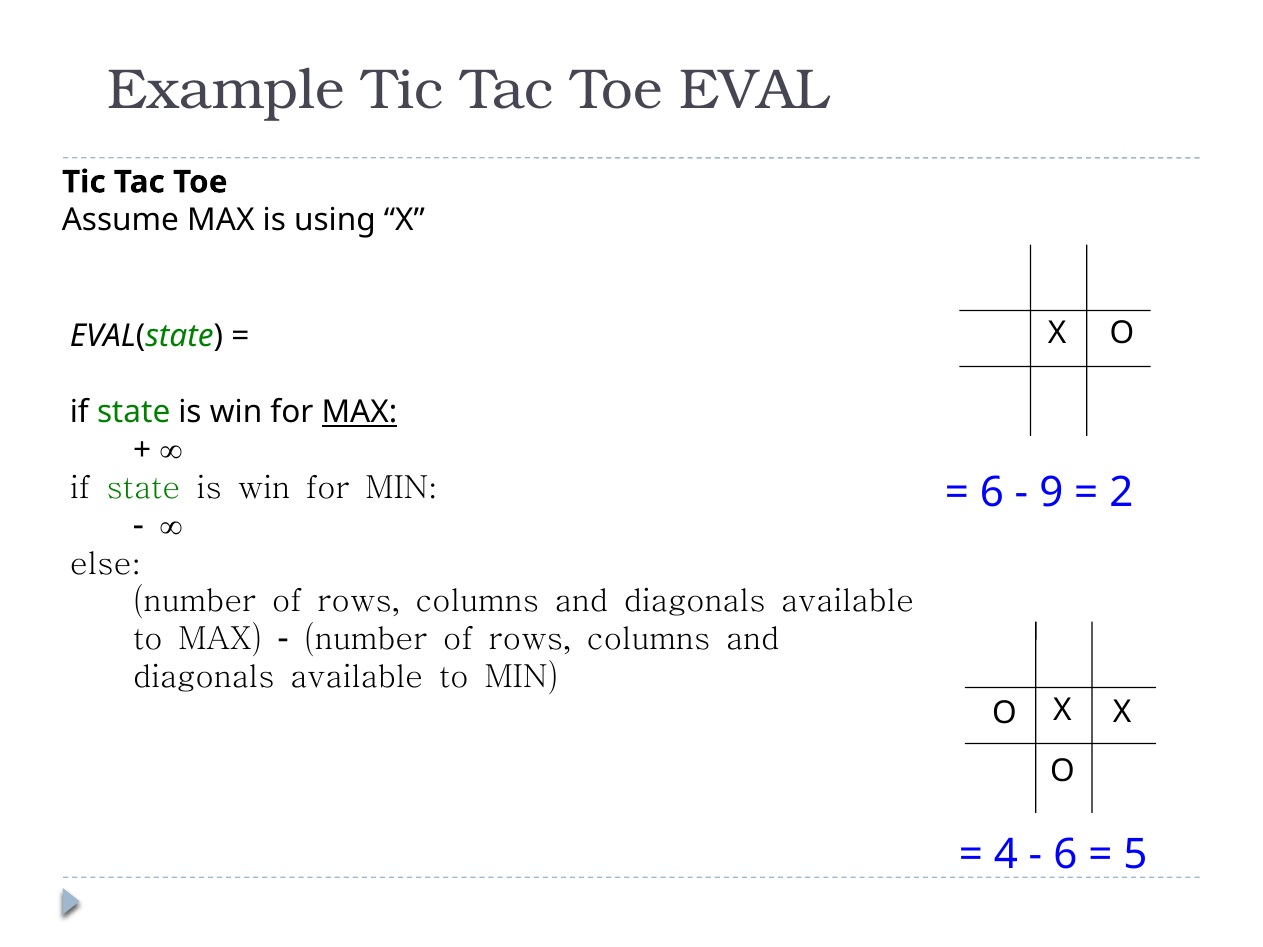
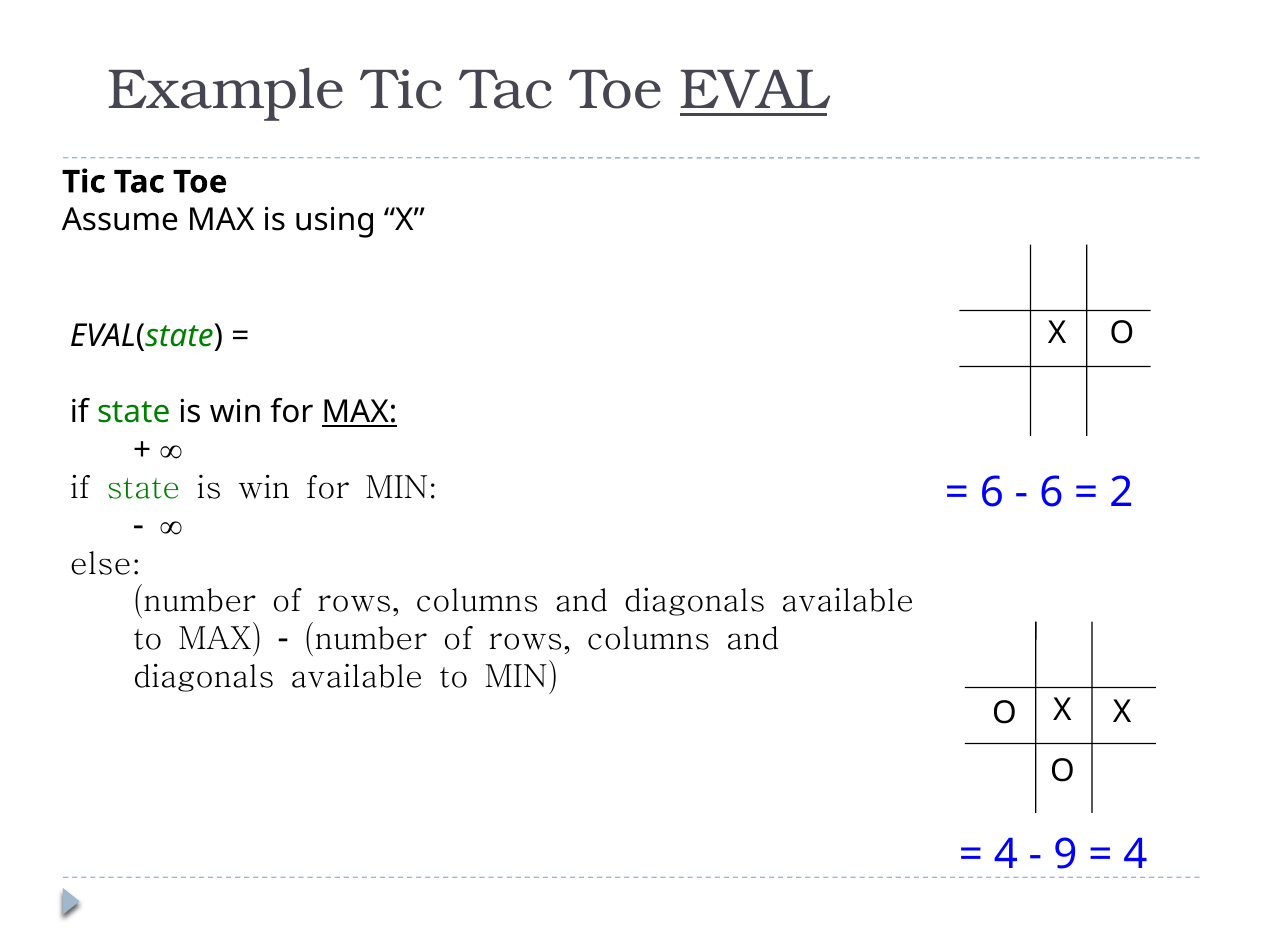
EVAL underline: none -> present
9 at (1051, 493): 9 -> 6
6 at (1065, 855): 6 -> 9
5 at (1135, 855): 5 -> 4
